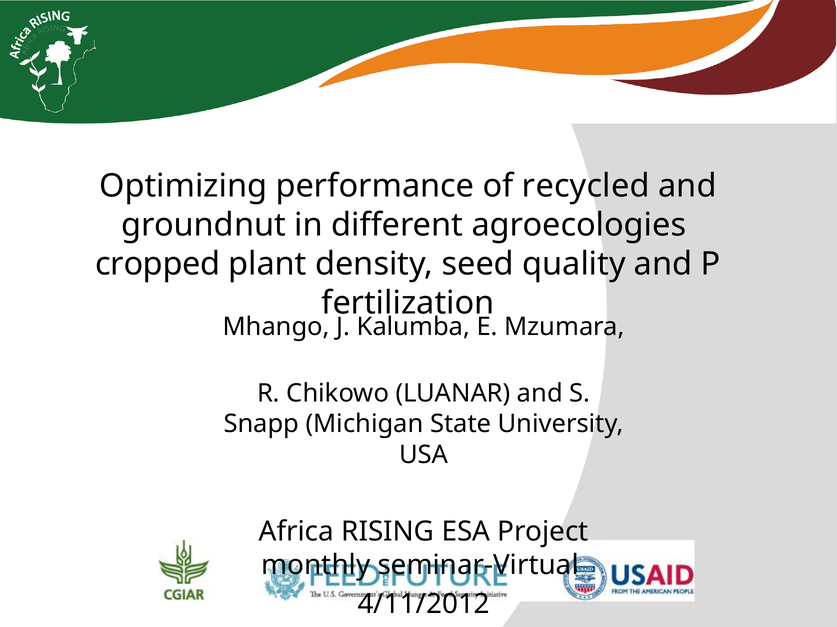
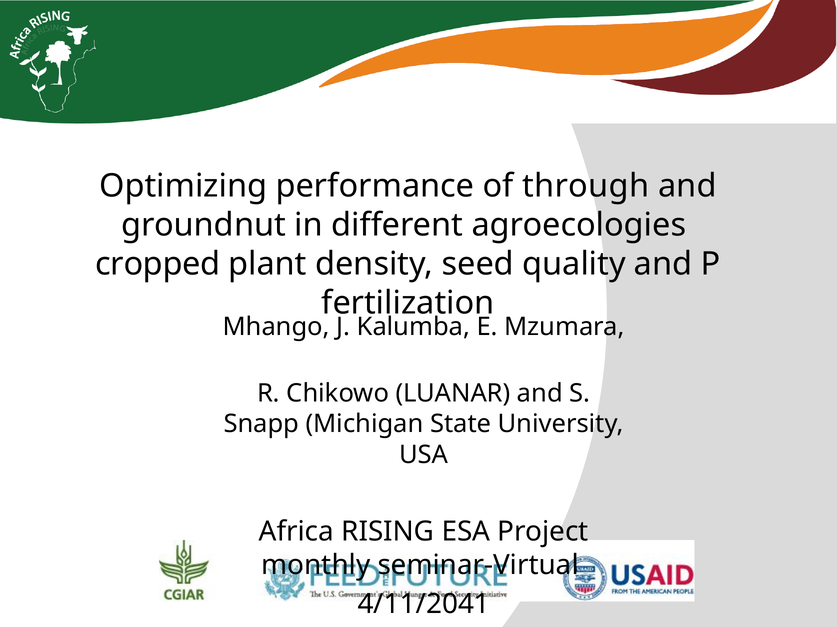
recycled: recycled -> through
4/11/2012: 4/11/2012 -> 4/11/2041
